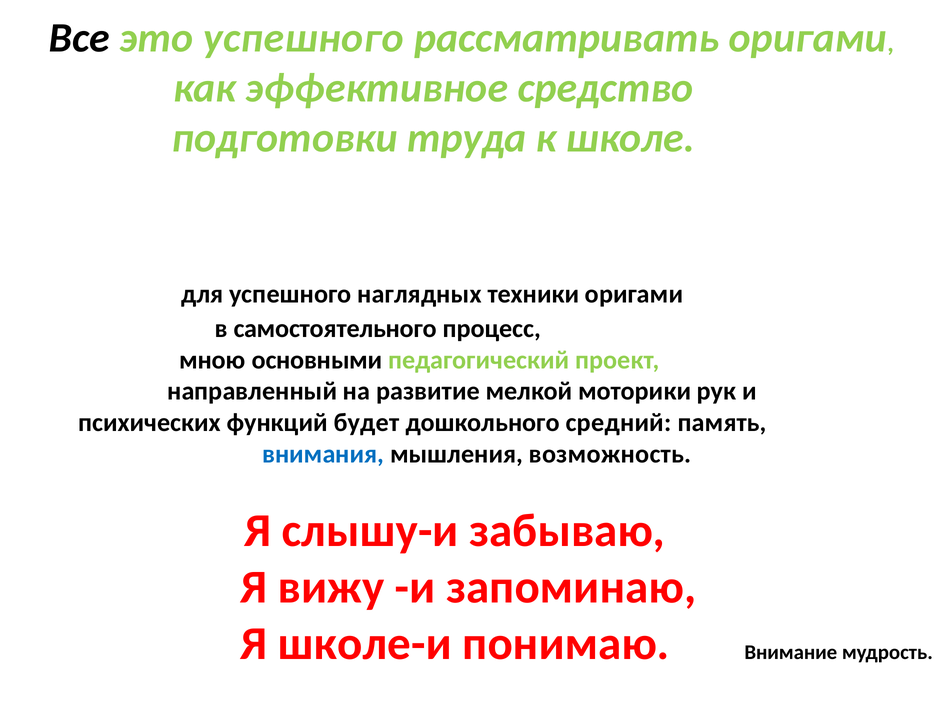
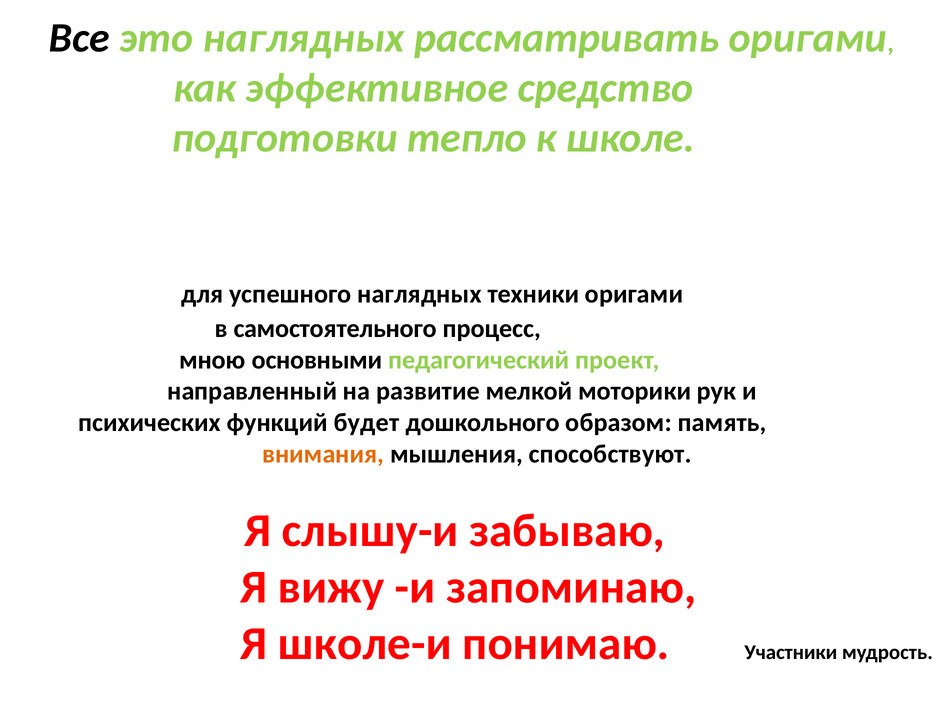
это успешного: успешного -> наглядных
труда: труда -> тепло
средний: средний -> образом
внимания colour: blue -> orange
возможность: возможность -> способствуют
Внимание: Внимание -> Участники
